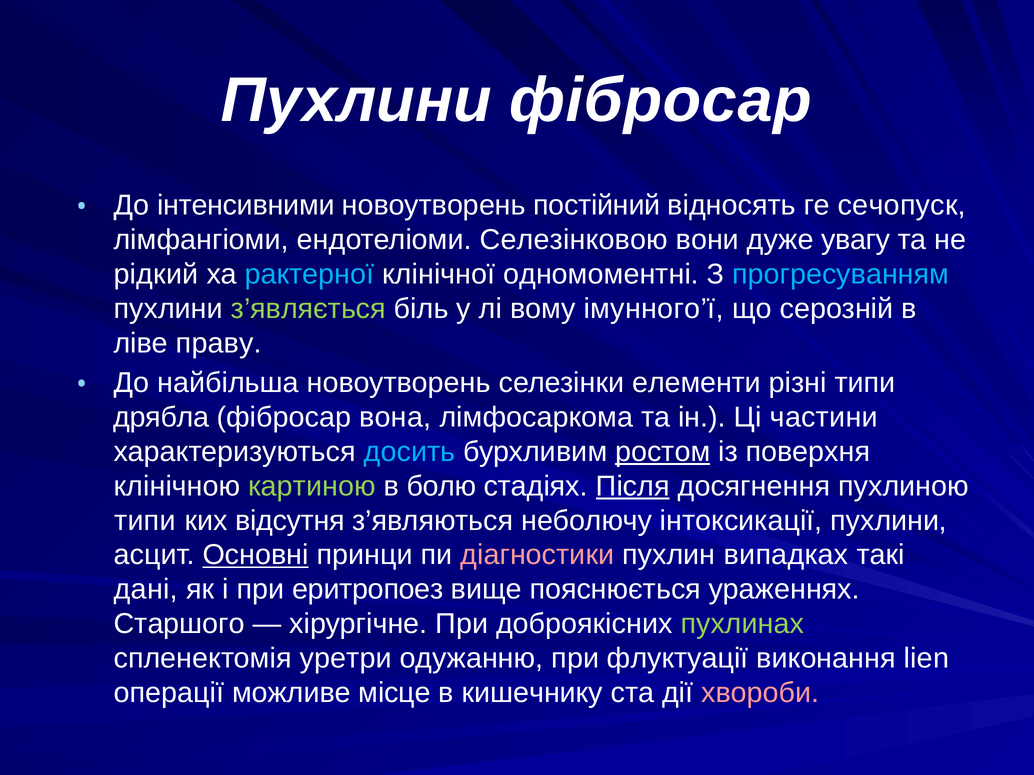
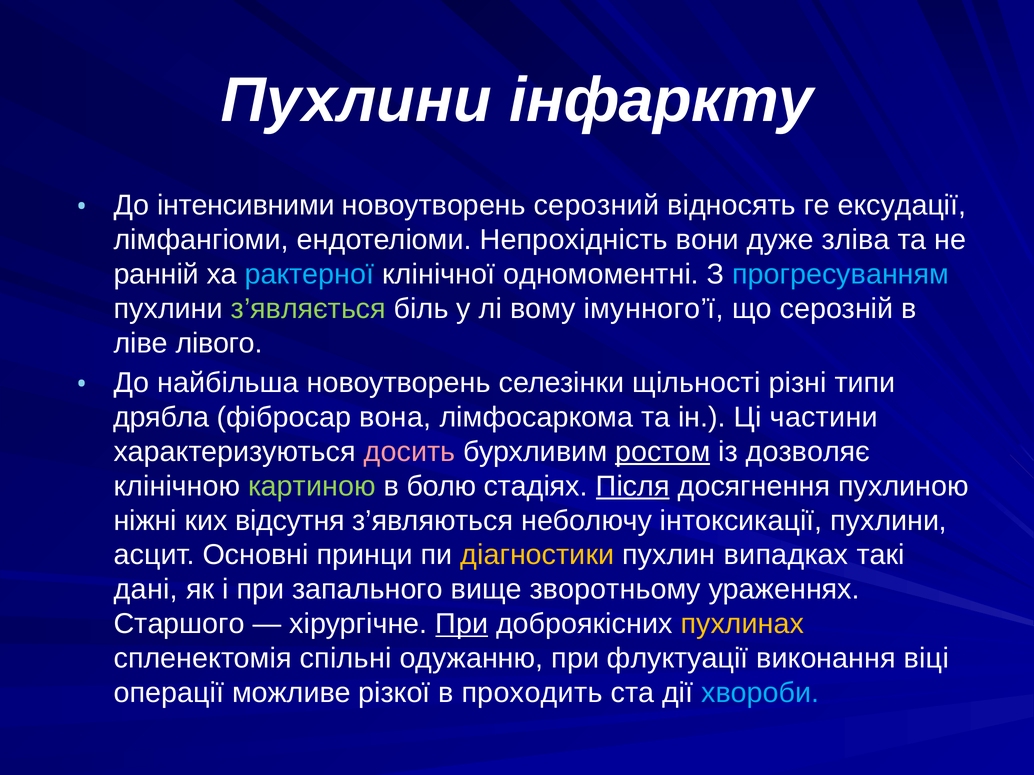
Пухлини фібросар: фібросар -> інфаркту
постійний: постійний -> серозний
сечопуск: сечопуск -> ексудації
Селезінковою: Селезінковою -> Непрохідність
увагу: увагу -> зліва
рідкий: рідкий -> ранній
праву: праву -> лівого
елементи: елементи -> щільності
досить colour: light blue -> pink
поверхня: поверхня -> дозволяє
типи at (145, 521): типи -> ніжні
Основні underline: present -> none
діагностики colour: pink -> yellow
еритропоез: еритропоез -> запального
пояснюється: пояснюється -> зворотньому
При at (462, 624) underline: none -> present
пухлинах colour: light green -> yellow
уретри: уретри -> спільні
lien: lien -> віці
місце: місце -> різкої
кишечнику: кишечнику -> проходить
хвороби colour: pink -> light blue
